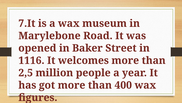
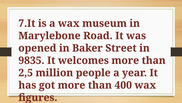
1116: 1116 -> 9835
